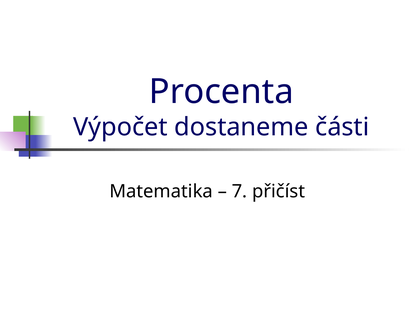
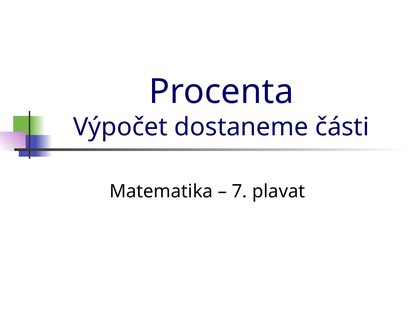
přičíst: přičíst -> plavat
